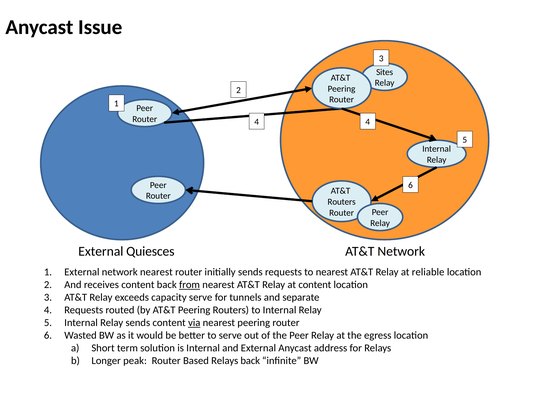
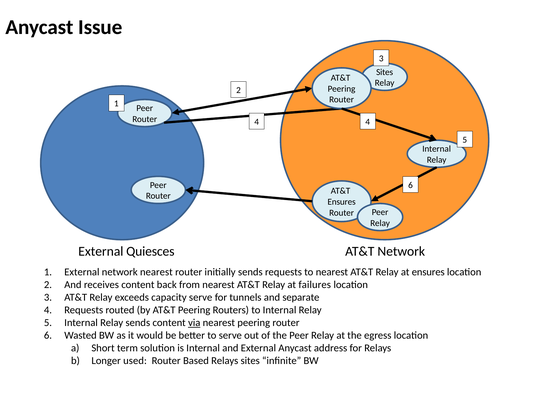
Routers at (342, 202): Routers -> Ensures
at reliable: reliable -> ensures
from underline: present -> none
at content: content -> failures
peak: peak -> used
Relays back: back -> sites
